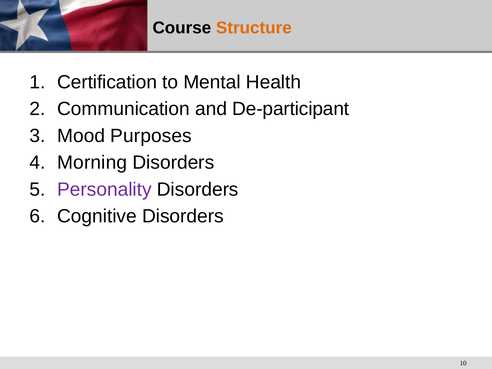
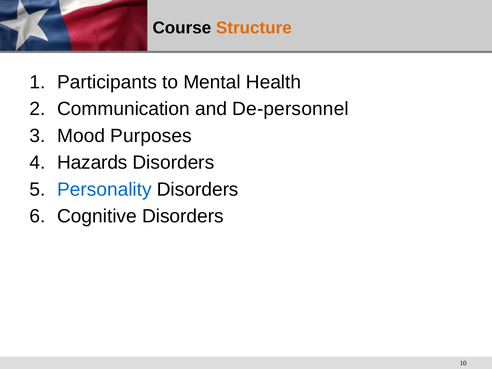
Certification: Certification -> Participants
De-participant: De-participant -> De-personnel
Morning: Morning -> Hazards
Personality colour: purple -> blue
